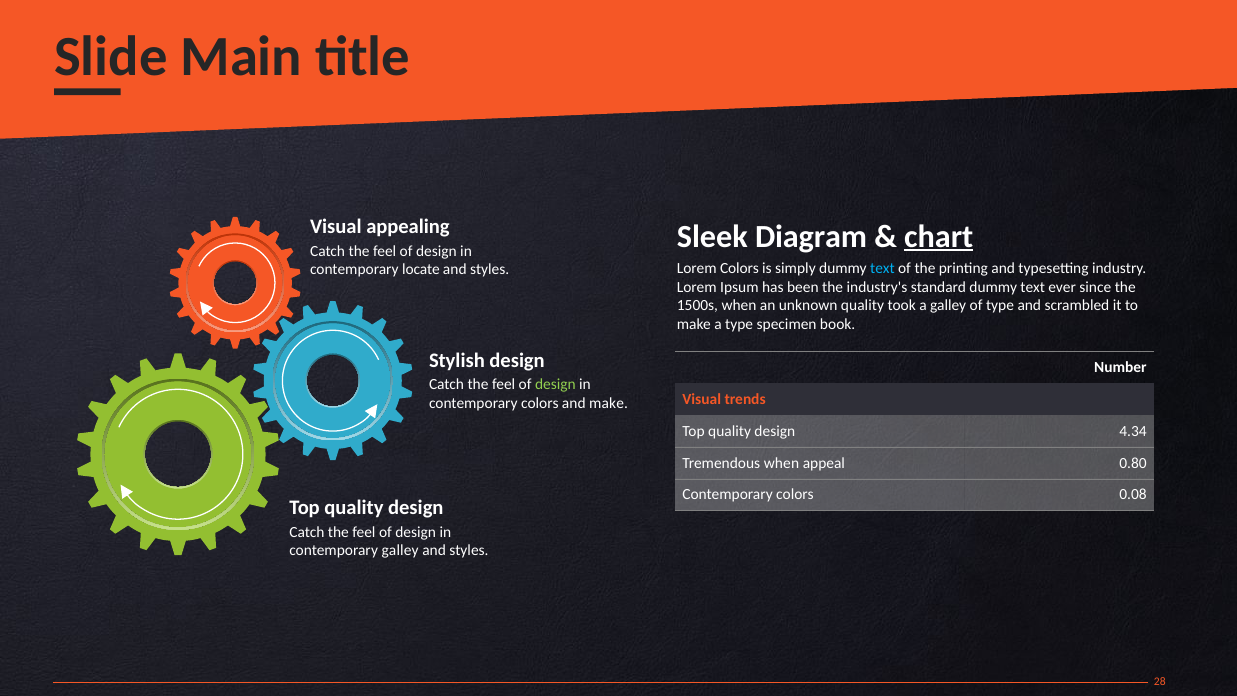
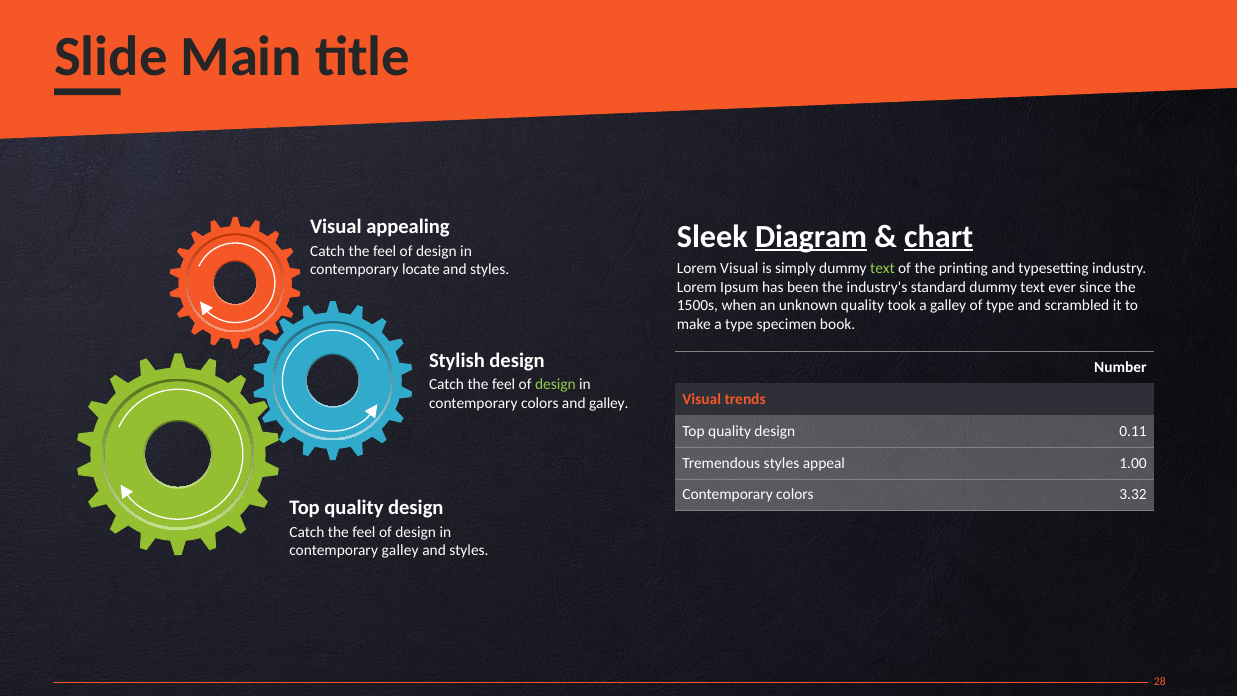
Diagram underline: none -> present
Lorem Colors: Colors -> Visual
text at (882, 268) colour: light blue -> light green
and make: make -> galley
4.34: 4.34 -> 0.11
Tremendous when: when -> styles
0.80: 0.80 -> 1.00
0.08: 0.08 -> 3.32
